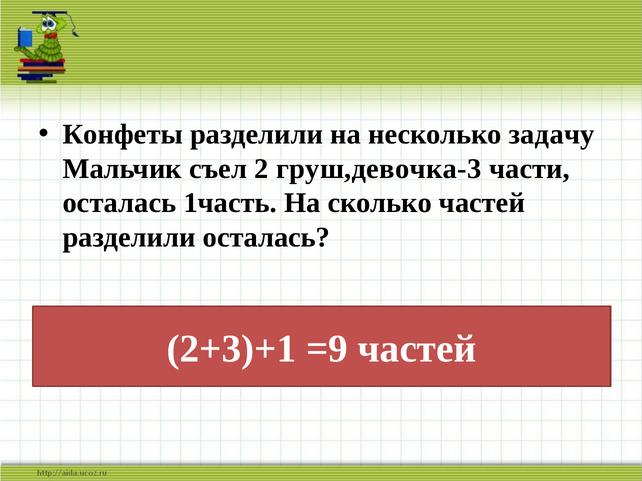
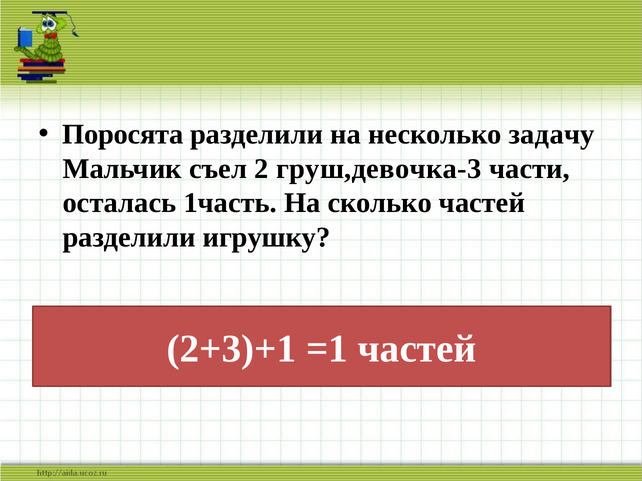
Конфеты: Конфеты -> Поросята
разделили осталась: осталась -> игрушку
=9: =9 -> =1
